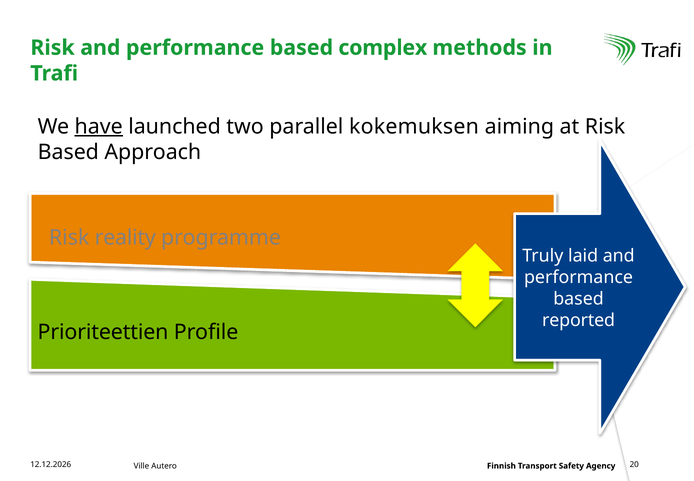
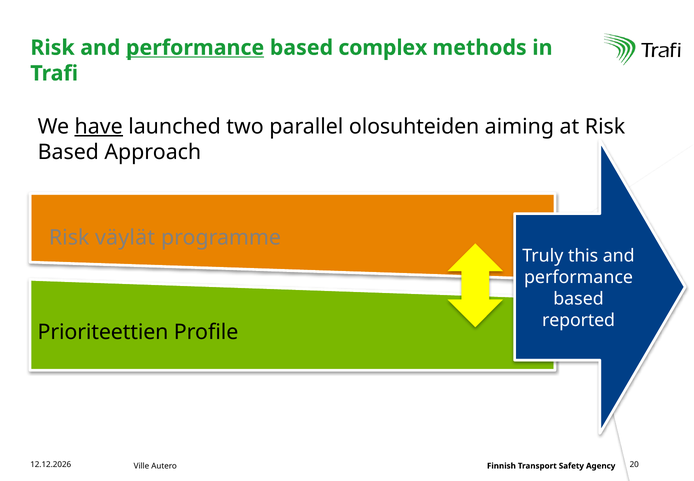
performance at (195, 48) underline: none -> present
kokemuksen: kokemuksen -> olosuhteiden
reality: reality -> väylät
laid: laid -> this
